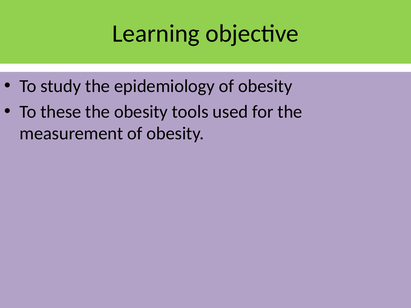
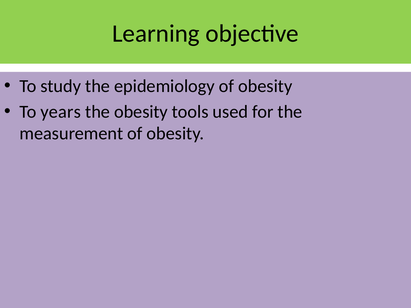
these: these -> years
